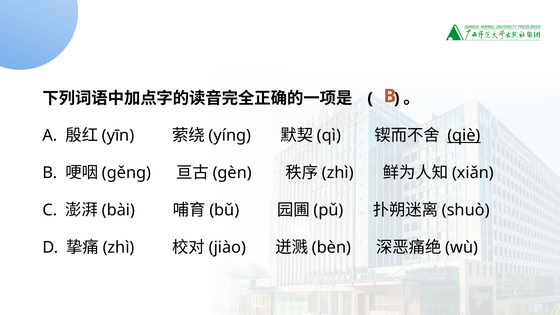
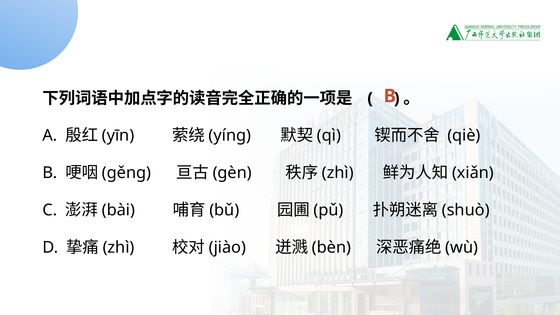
qiè underline: present -> none
